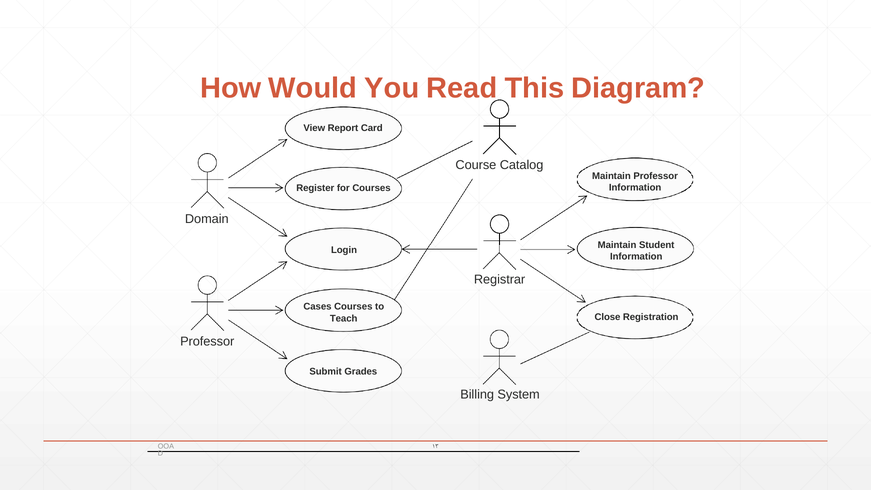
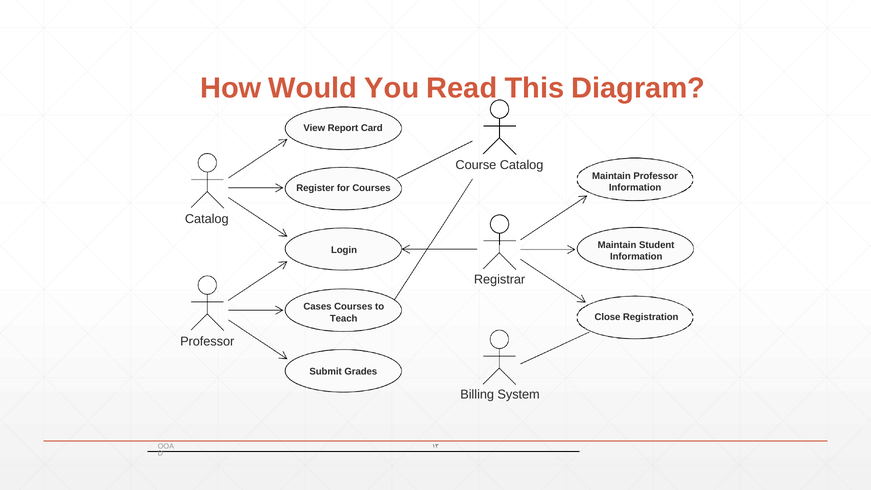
Domain at (207, 219): Domain -> Catalog
